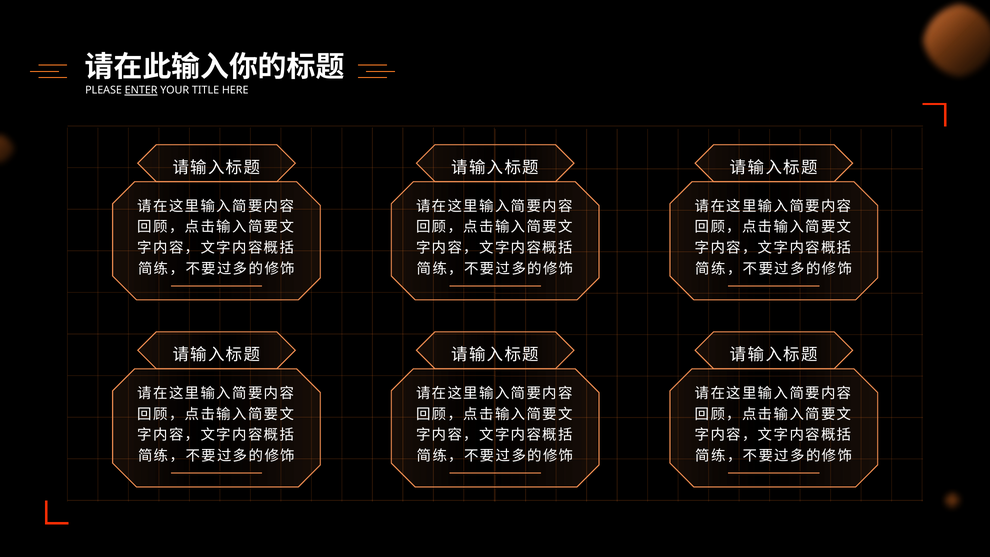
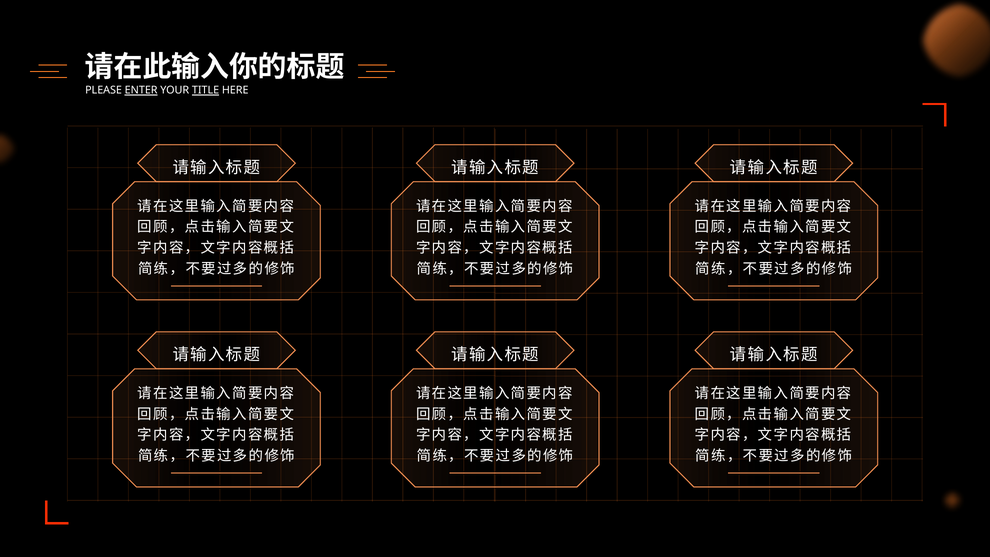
TITLE underline: none -> present
